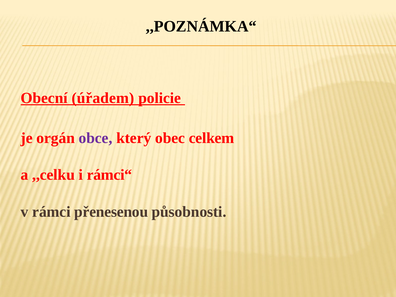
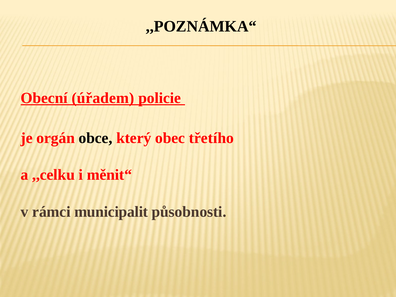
obce colour: purple -> black
celkem: celkem -> třetího
rámci“: rámci“ -> měnit“
přenesenou: přenesenou -> municipalit
